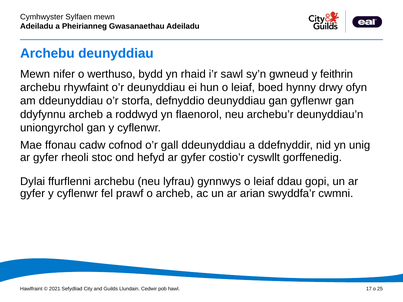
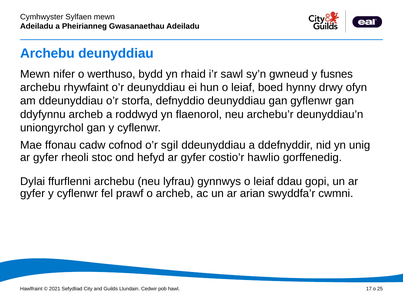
feithrin: feithrin -> fusnes
gall: gall -> sgil
cyswllt: cyswllt -> hawlio
